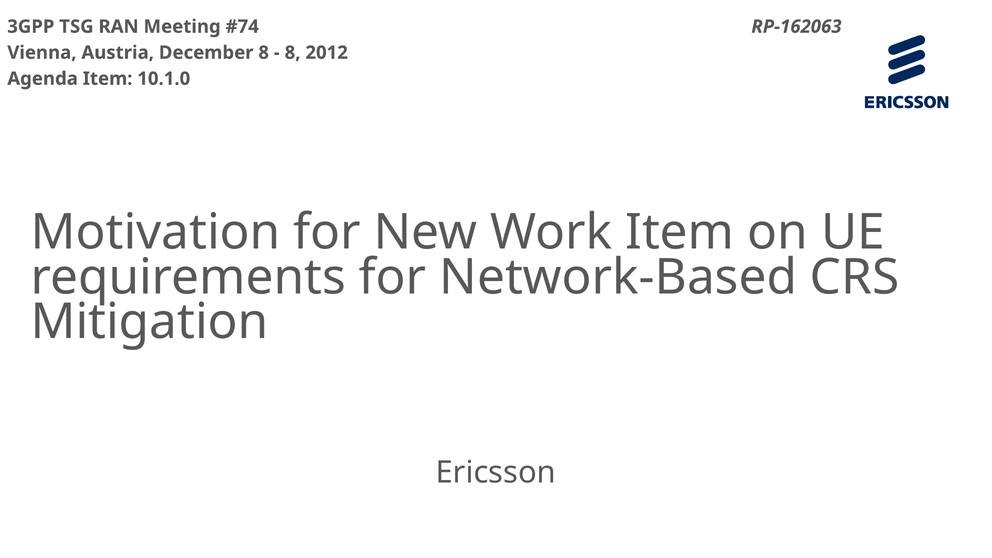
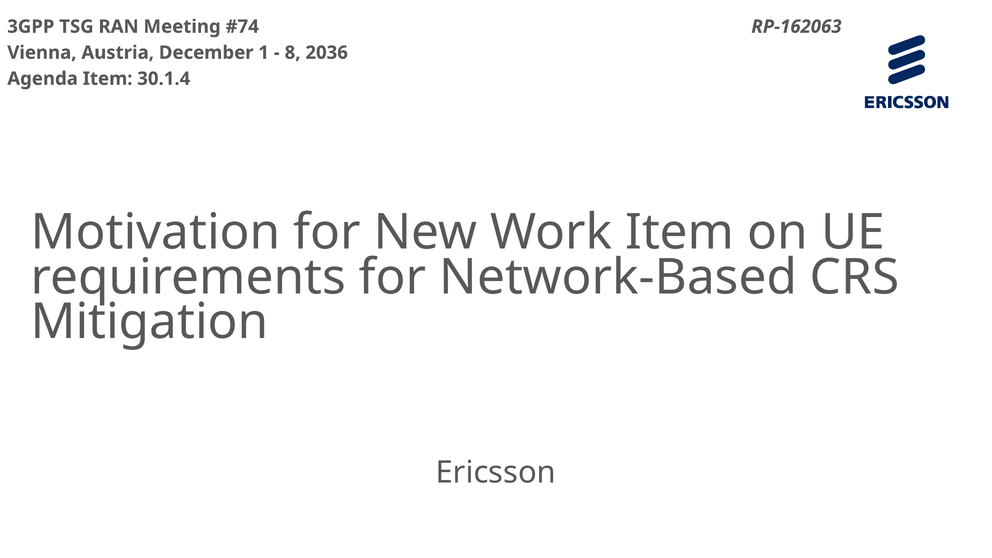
December 8: 8 -> 1
2012: 2012 -> 2036
10.1.0: 10.1.0 -> 30.1.4
